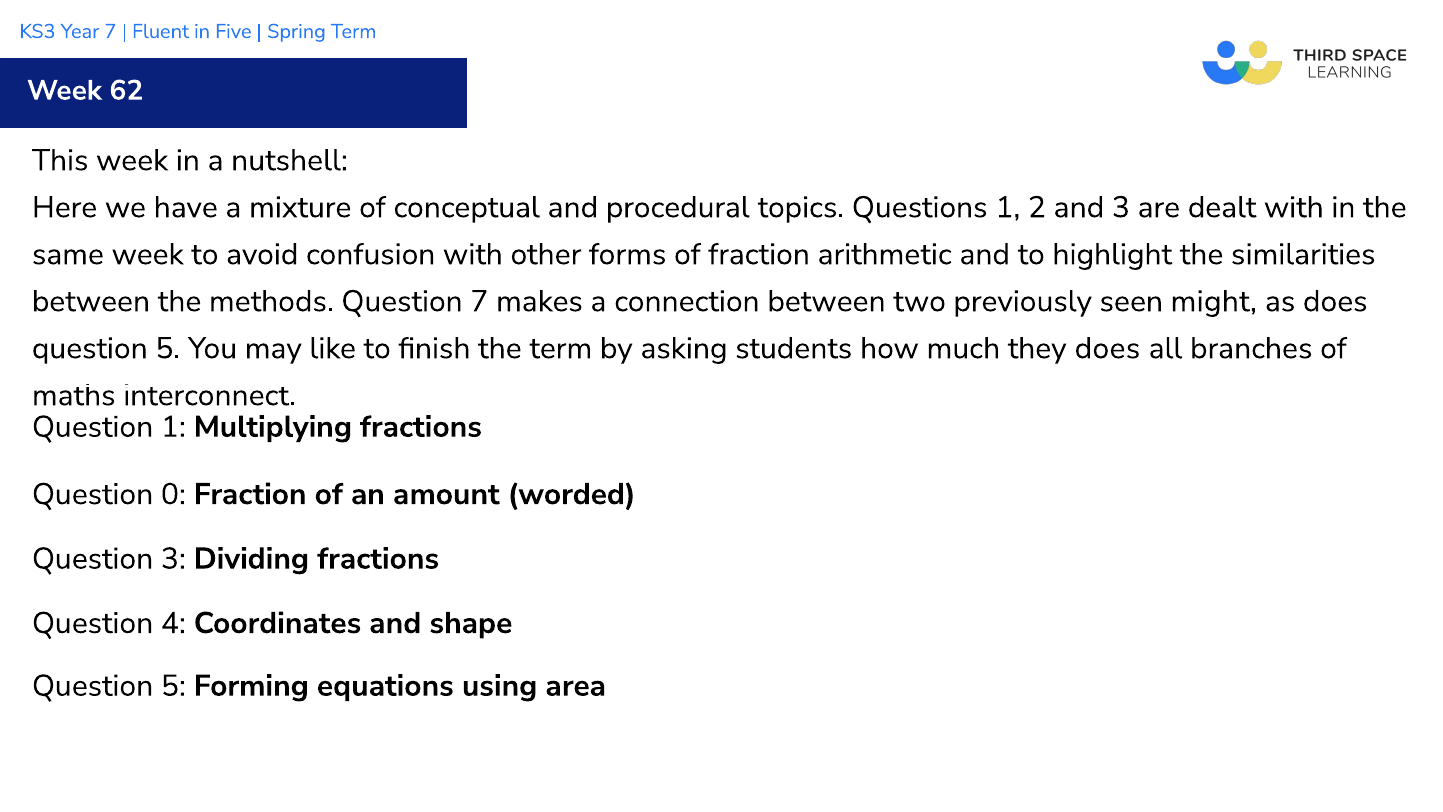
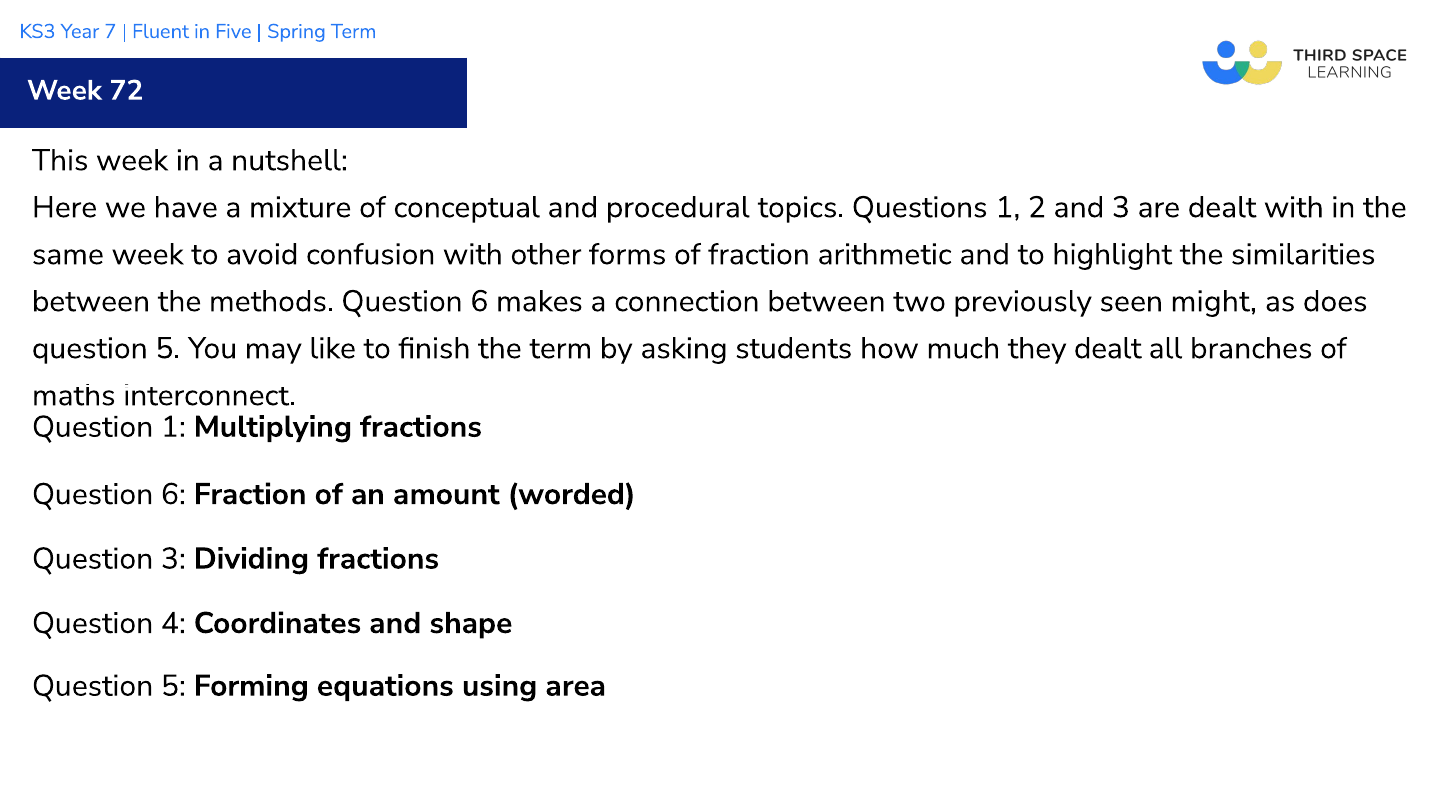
62: 62 -> 72
methods Question 7: 7 -> 6
they does: does -> dealt
0 at (173, 494): 0 -> 6
